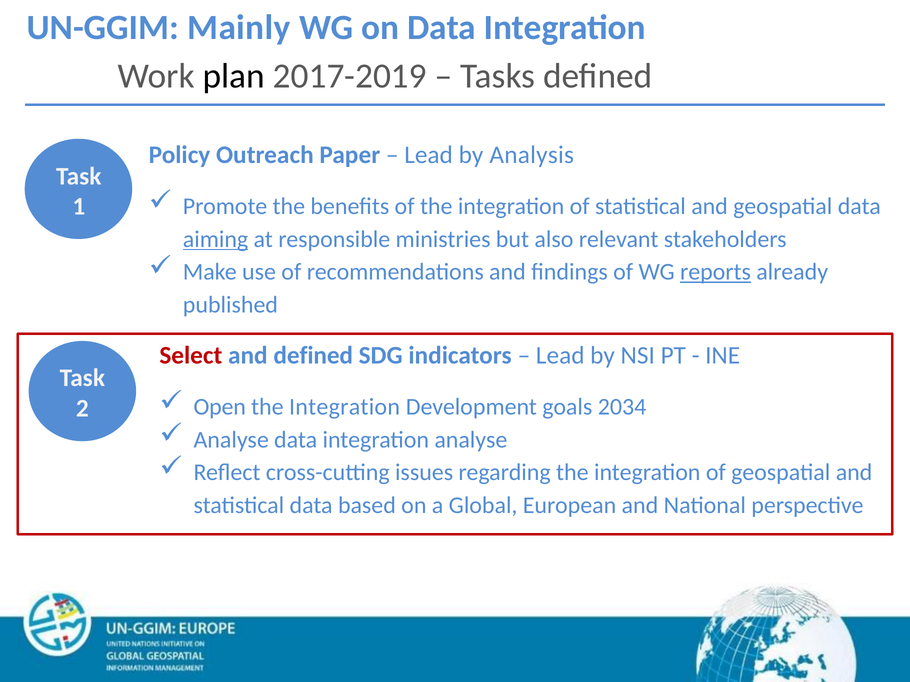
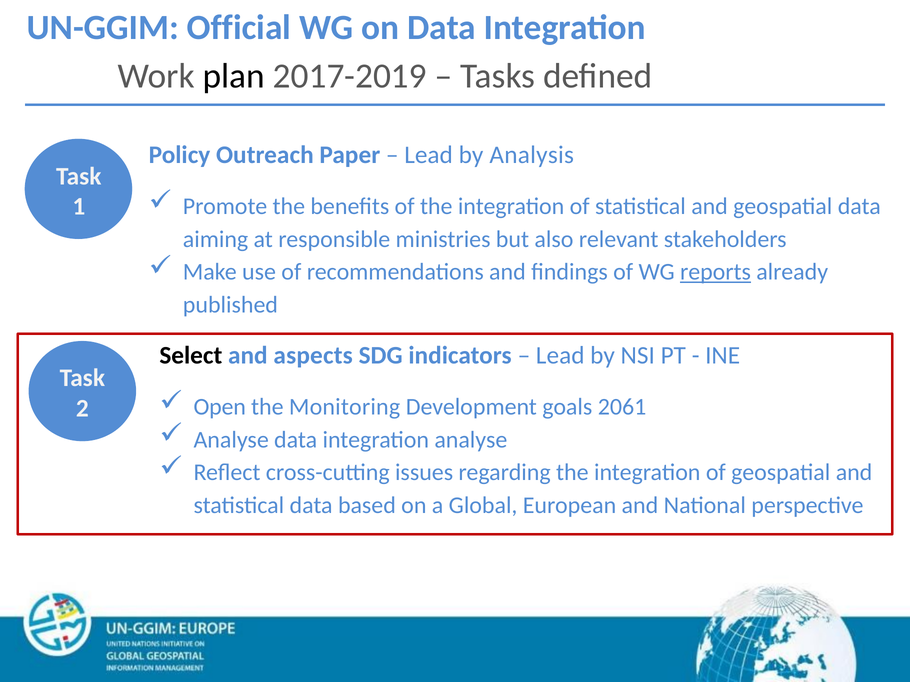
Mainly: Mainly -> Official
aiming underline: present -> none
Select colour: red -> black
and defined: defined -> aspects
Integration at (345, 407): Integration -> Monitoring
2034: 2034 -> 2061
